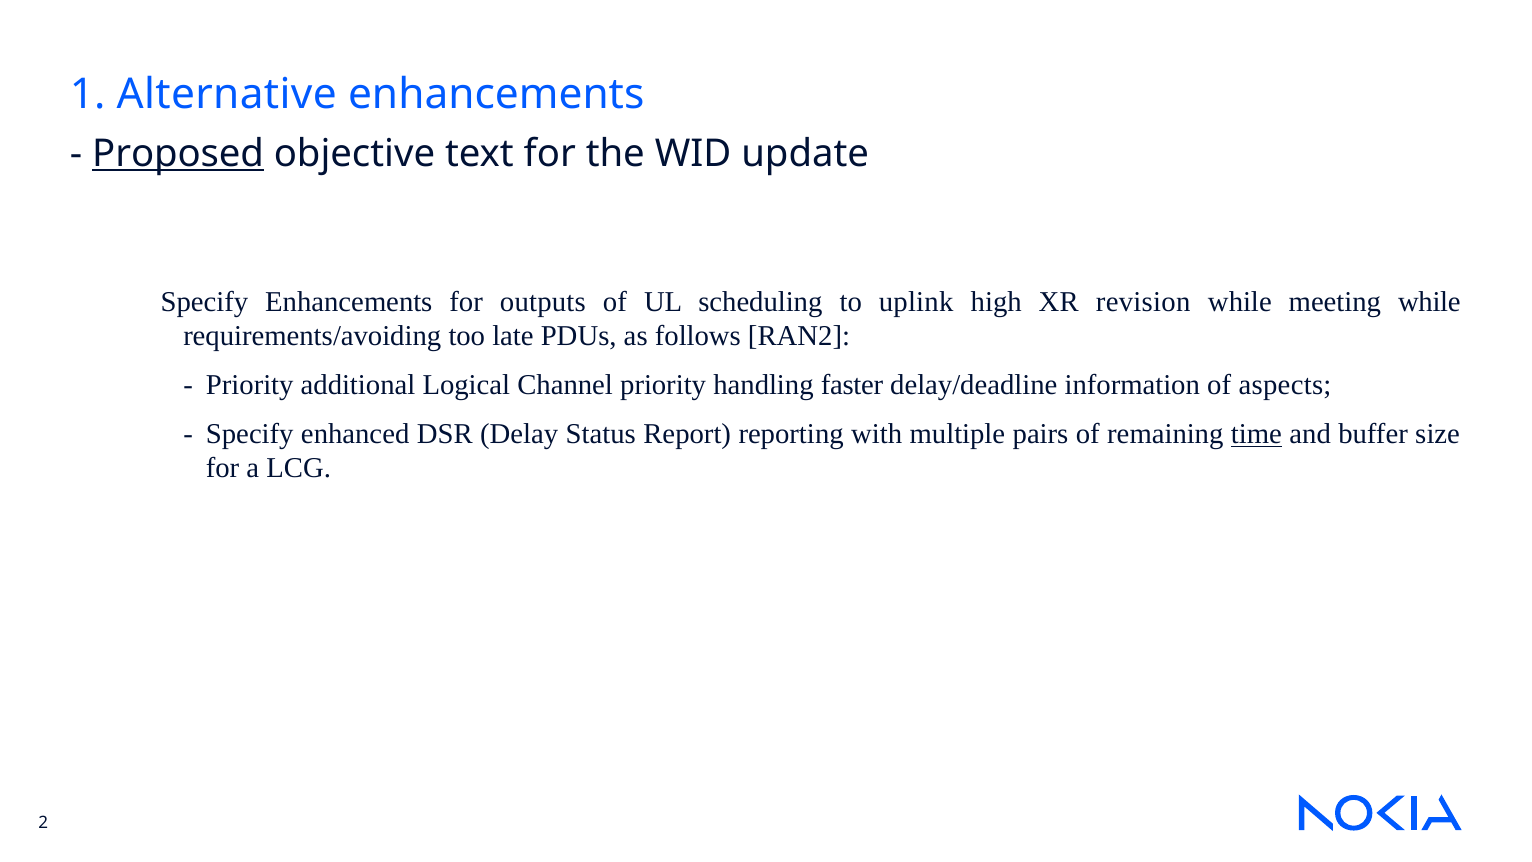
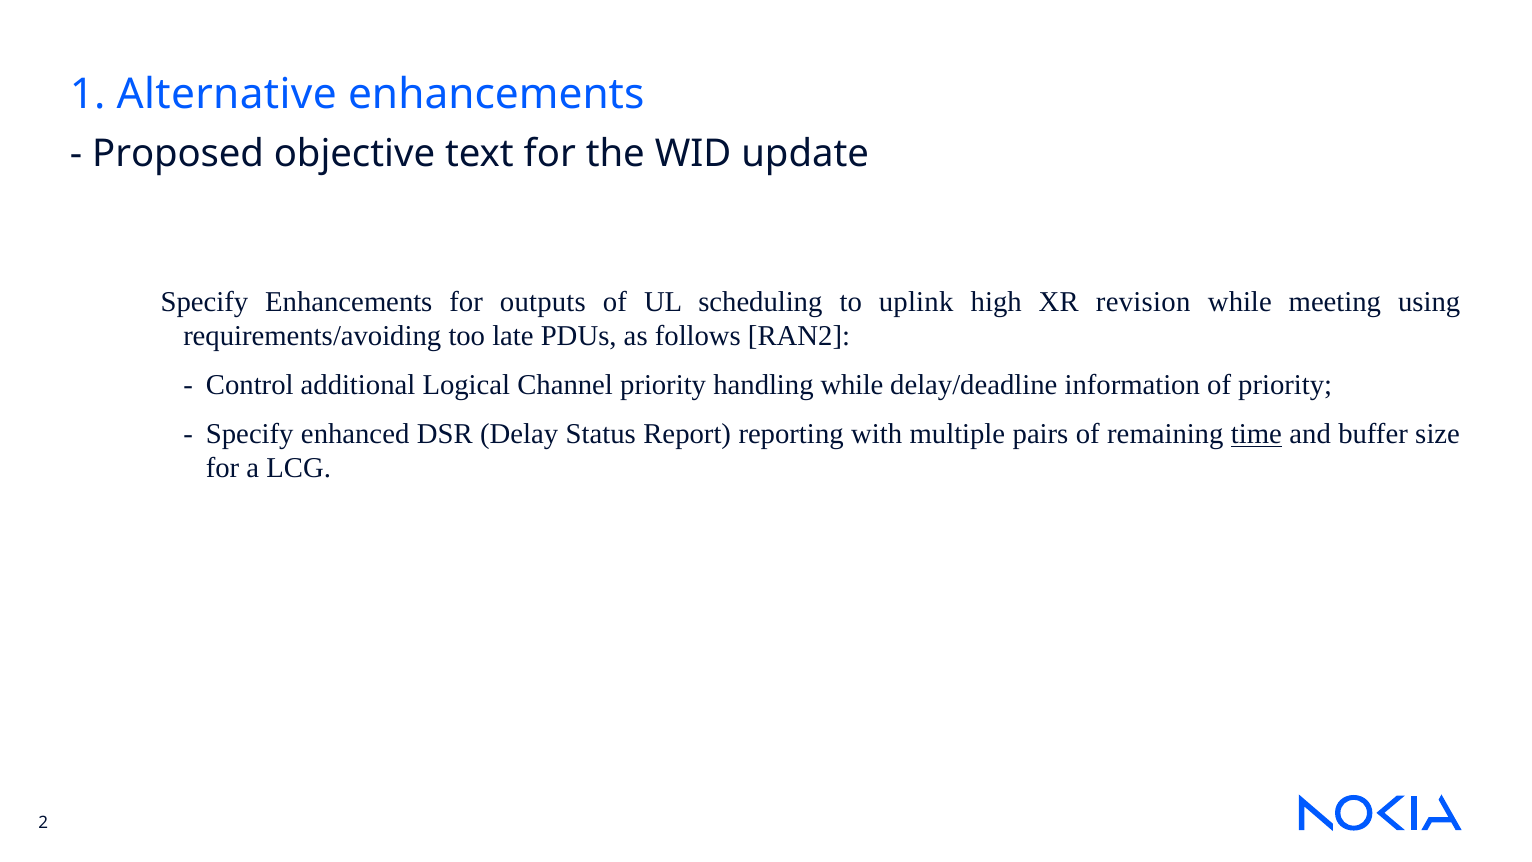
Proposed underline: present -> none
meeting while: while -> using
Priority at (250, 385): Priority -> Control
handling faster: faster -> while
of aspects: aspects -> priority
